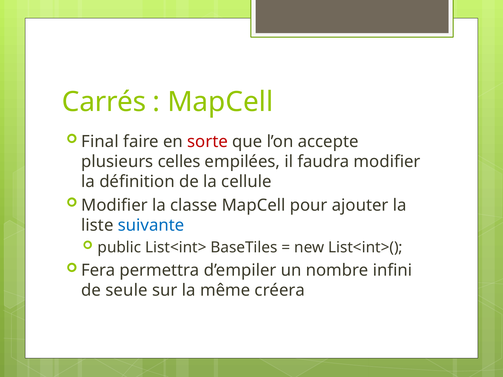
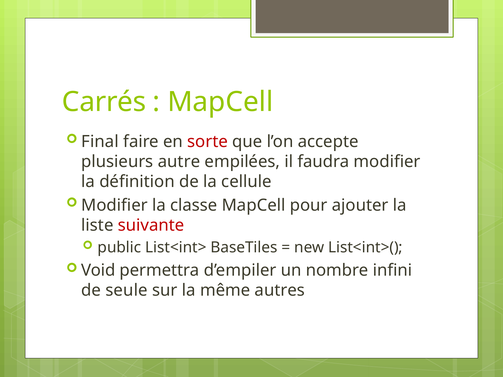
celles: celles -> autre
suivante colour: blue -> red
Fera: Fera -> Void
créera: créera -> autres
